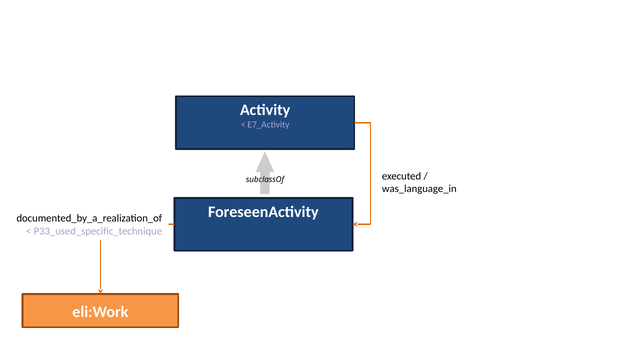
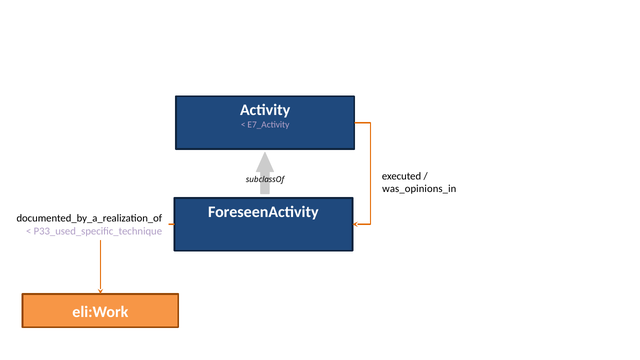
was_language_in: was_language_in -> was_opinions_in
